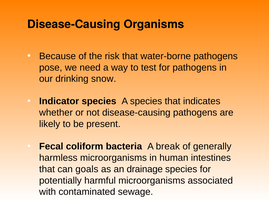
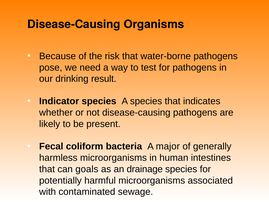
snow: snow -> result
break: break -> major
